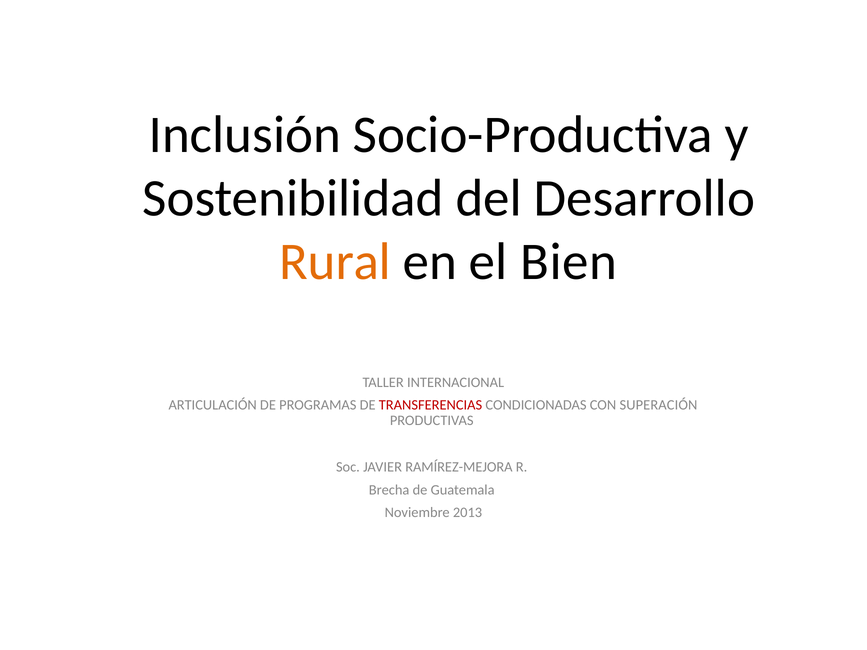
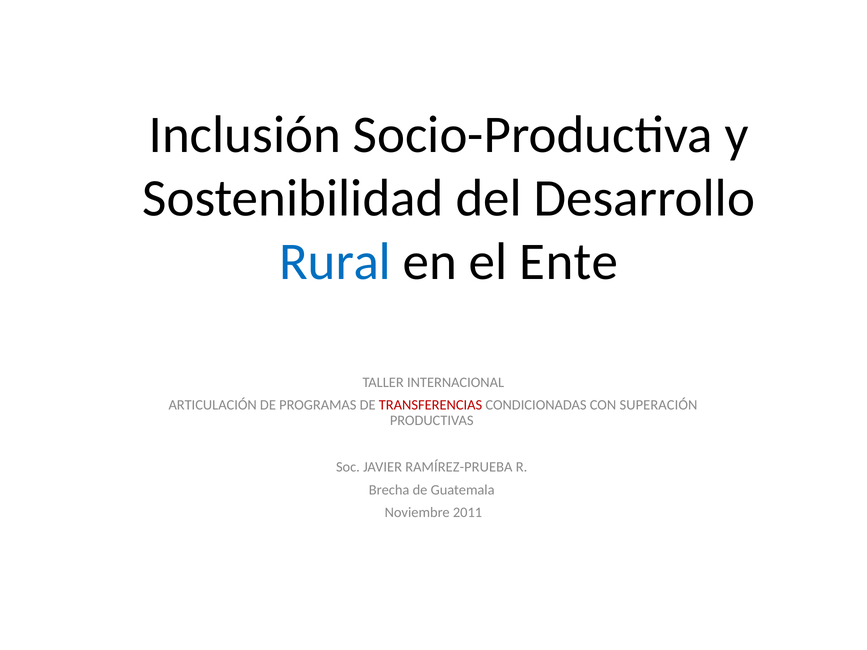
Rural colour: orange -> blue
Bien: Bien -> Ente
RAMÍREZ-MEJORA: RAMÍREZ-MEJORA -> RAMÍREZ-PRUEBA
2013: 2013 -> 2011
